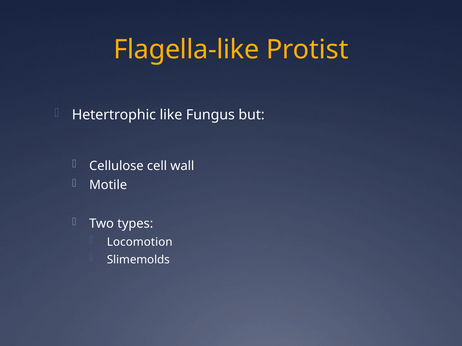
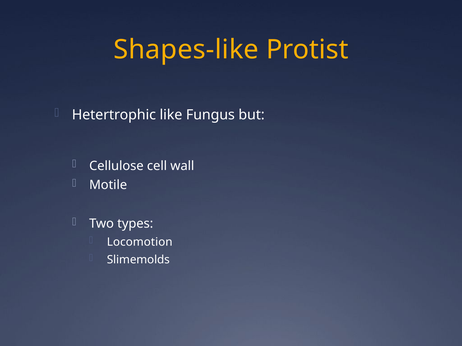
Flagella-like: Flagella-like -> Shapes-like
